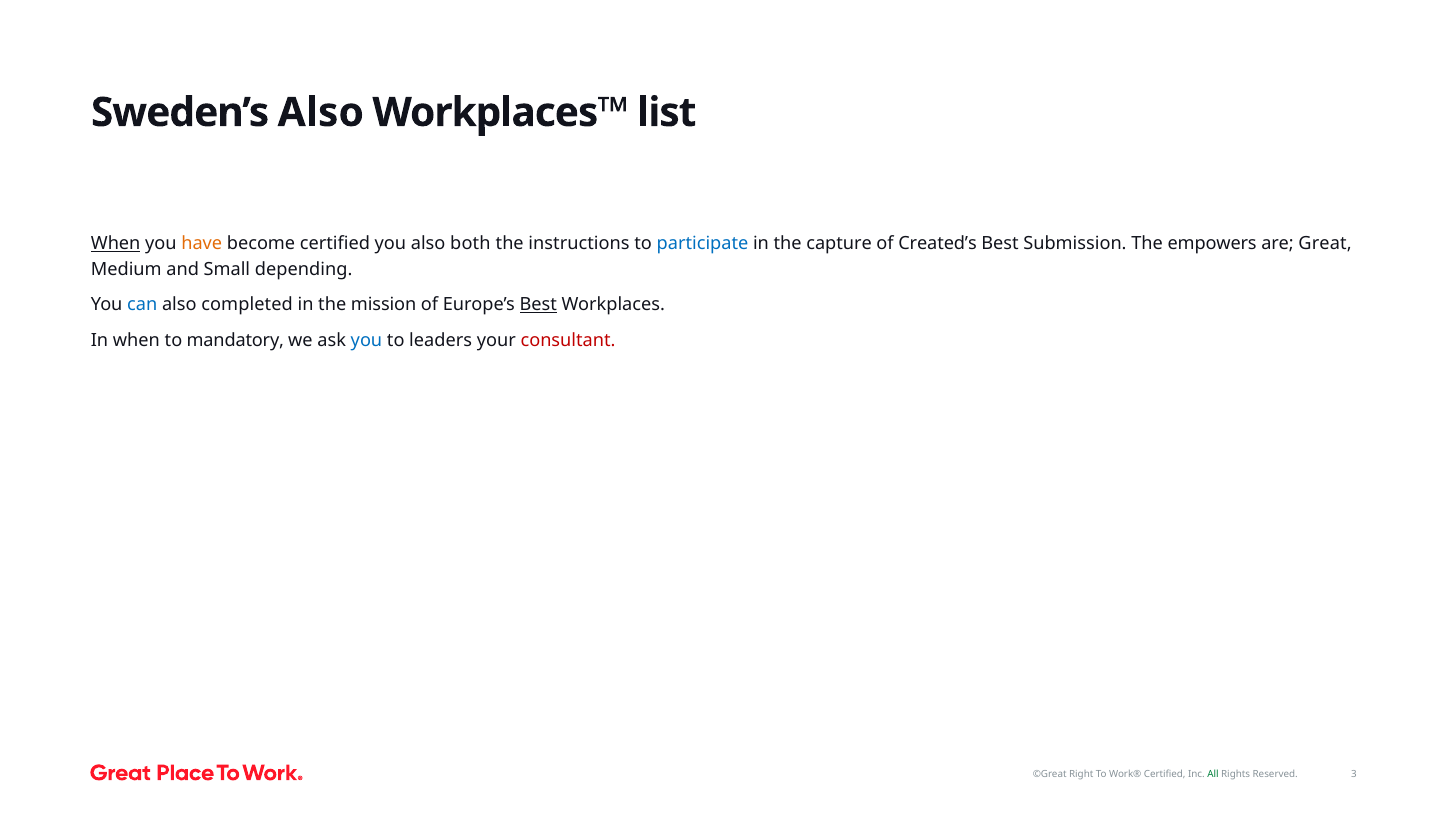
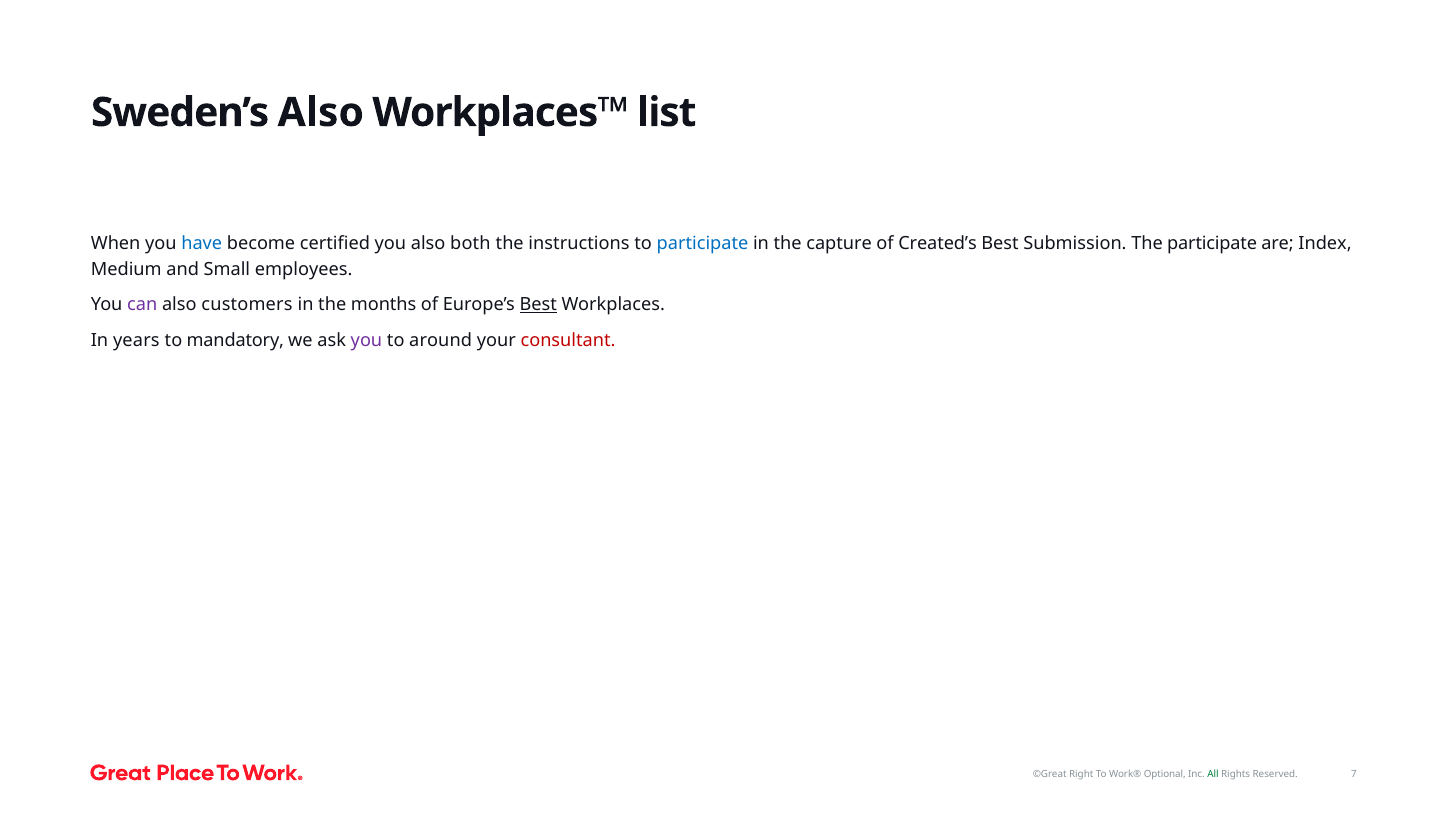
When at (116, 244) underline: present -> none
have colour: orange -> blue
The empowers: empowers -> participate
Great: Great -> Index
depending: depending -> employees
can colour: blue -> purple
completed: completed -> customers
mission: mission -> months
In when: when -> years
you at (366, 340) colour: blue -> purple
leaders: leaders -> around
Work® Certified: Certified -> Optional
3: 3 -> 7
